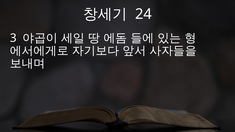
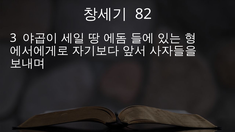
24: 24 -> 82
